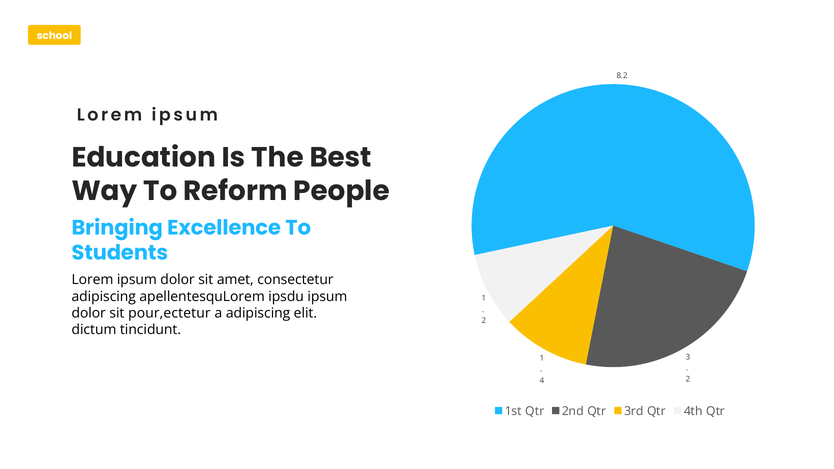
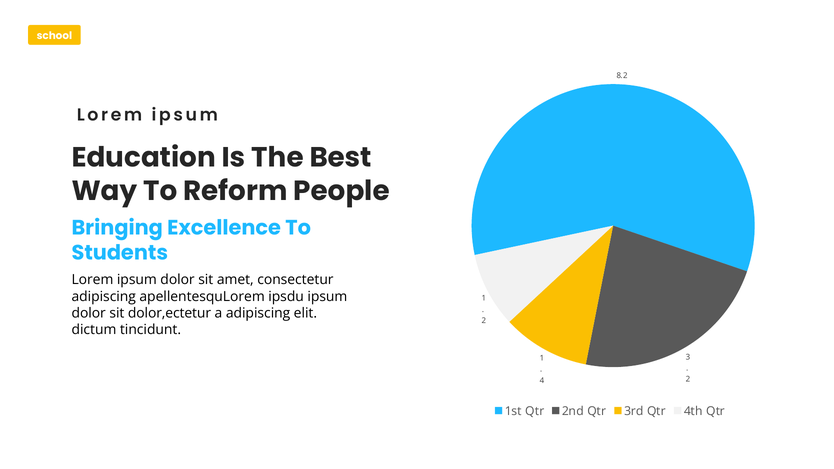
pour,ectetur: pour,ectetur -> dolor,ectetur
